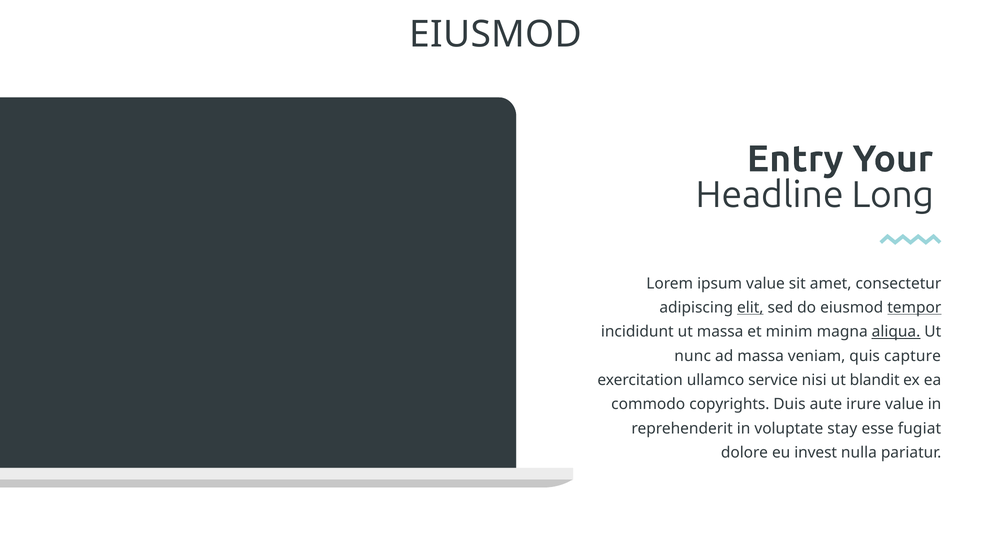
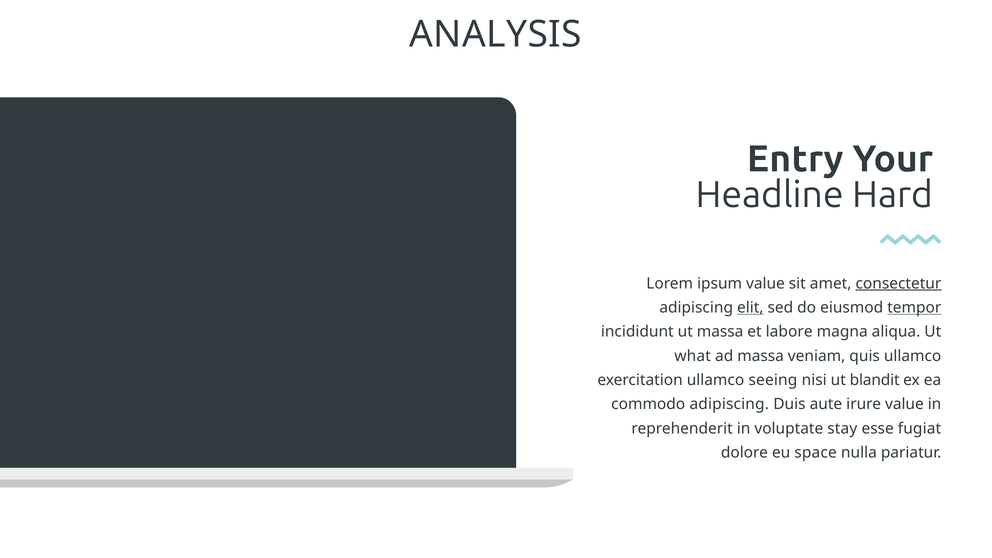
EIUSMOD at (496, 34): EIUSMOD -> ANALYSIS
Long: Long -> Hard
consectetur underline: none -> present
minim: minim -> labore
aliqua underline: present -> none
nunc: nunc -> what
quis capture: capture -> ullamco
service: service -> seeing
commodo copyrights: copyrights -> adipiscing
invest: invest -> space
